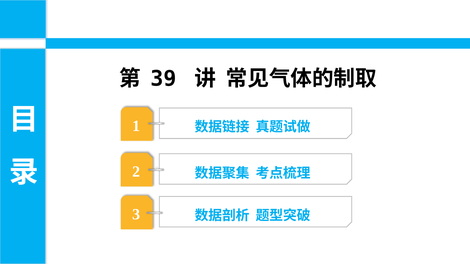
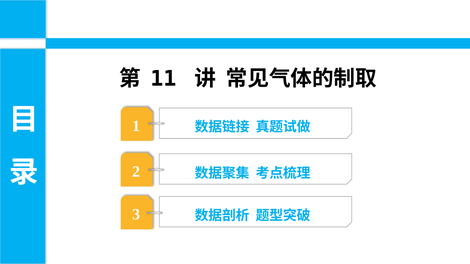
39: 39 -> 11
